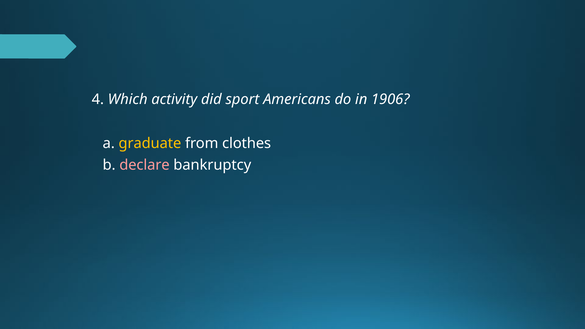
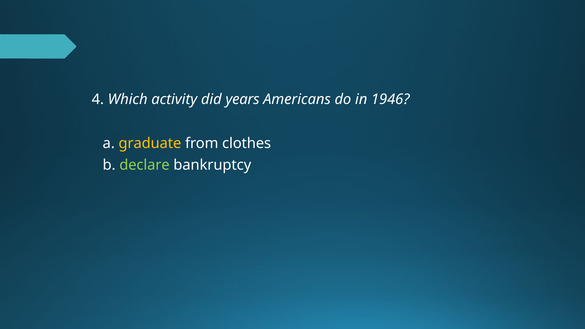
sport: sport -> years
1906: 1906 -> 1946
declare colour: pink -> light green
